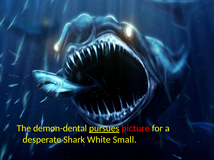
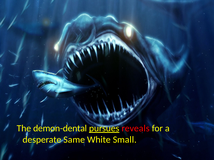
picture: picture -> reveals
Shark: Shark -> Same
